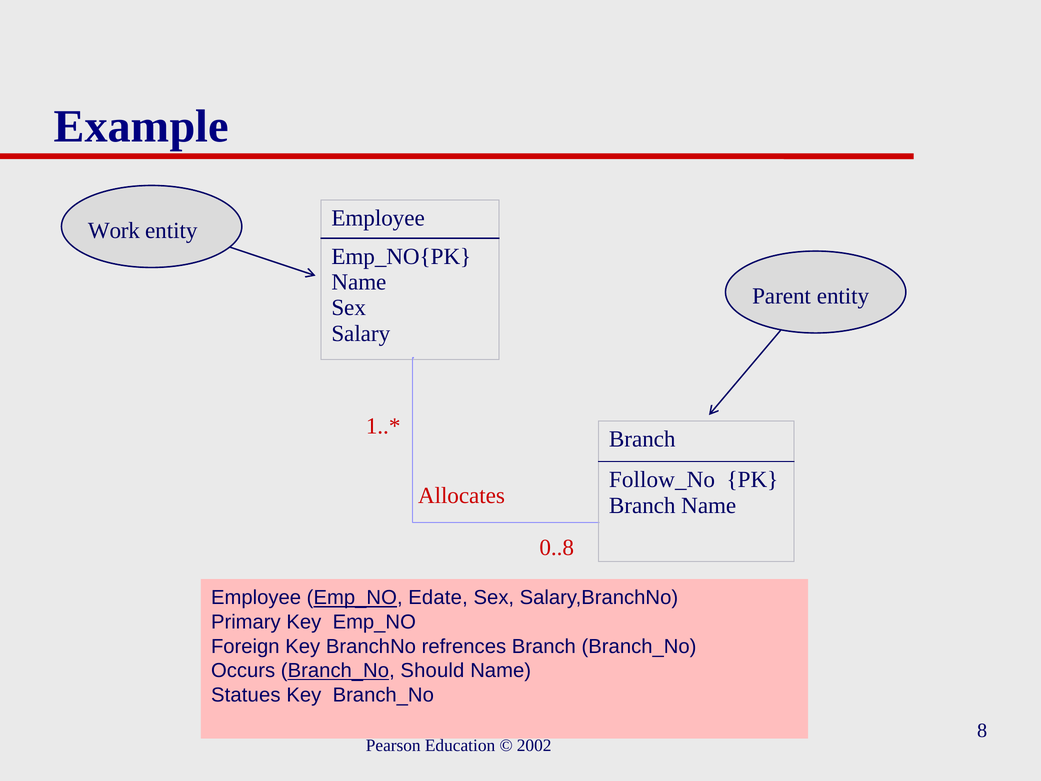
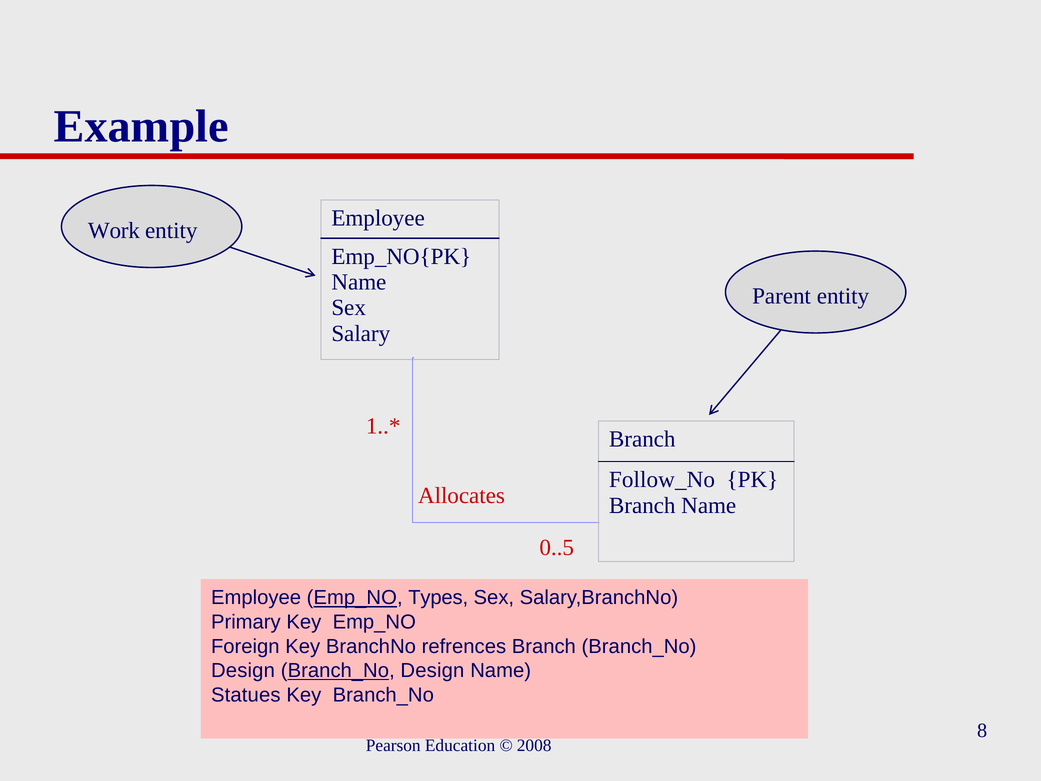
0..8: 0..8 -> 0..5
Edate: Edate -> Types
Occurs at (243, 670): Occurs -> Design
Should at (432, 670): Should -> Design
2002: 2002 -> 2008
